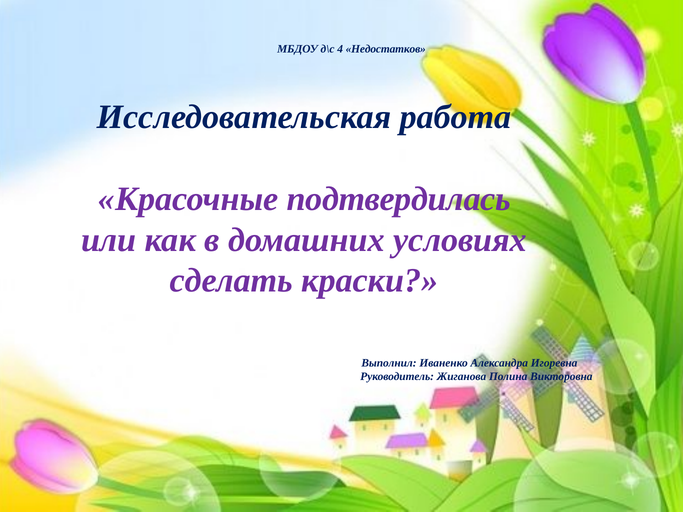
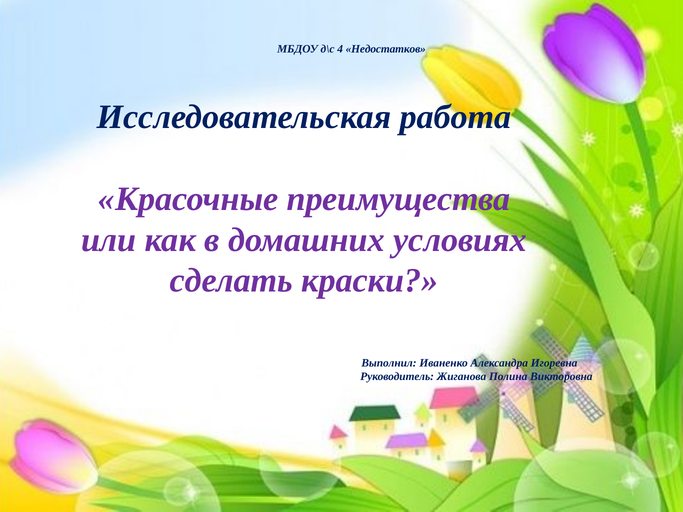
подтвердилась: подтвердилась -> преимущества
